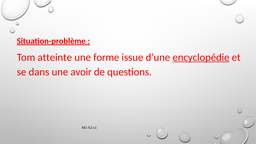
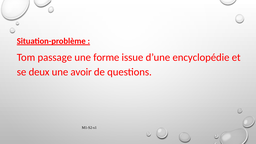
atteinte: atteinte -> passage
encyclopédie underline: present -> none
dans: dans -> deux
